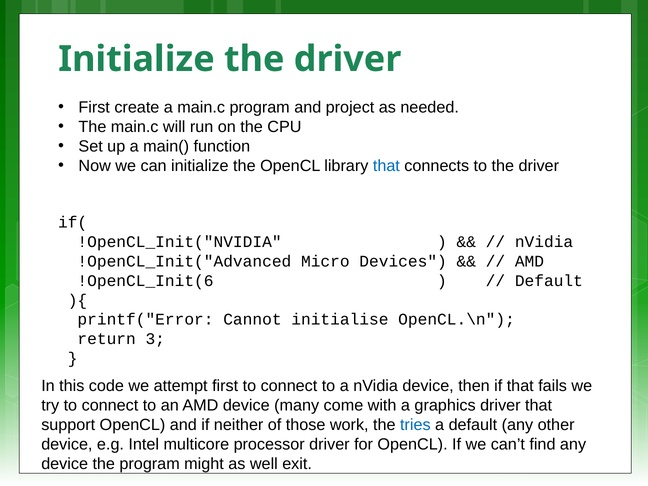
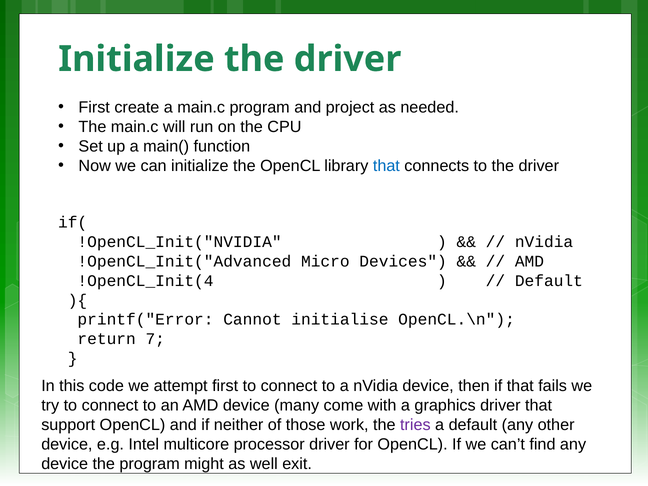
!OpenCL_Init(6: !OpenCL_Init(6 -> !OpenCL_Init(4
3: 3 -> 7
tries colour: blue -> purple
